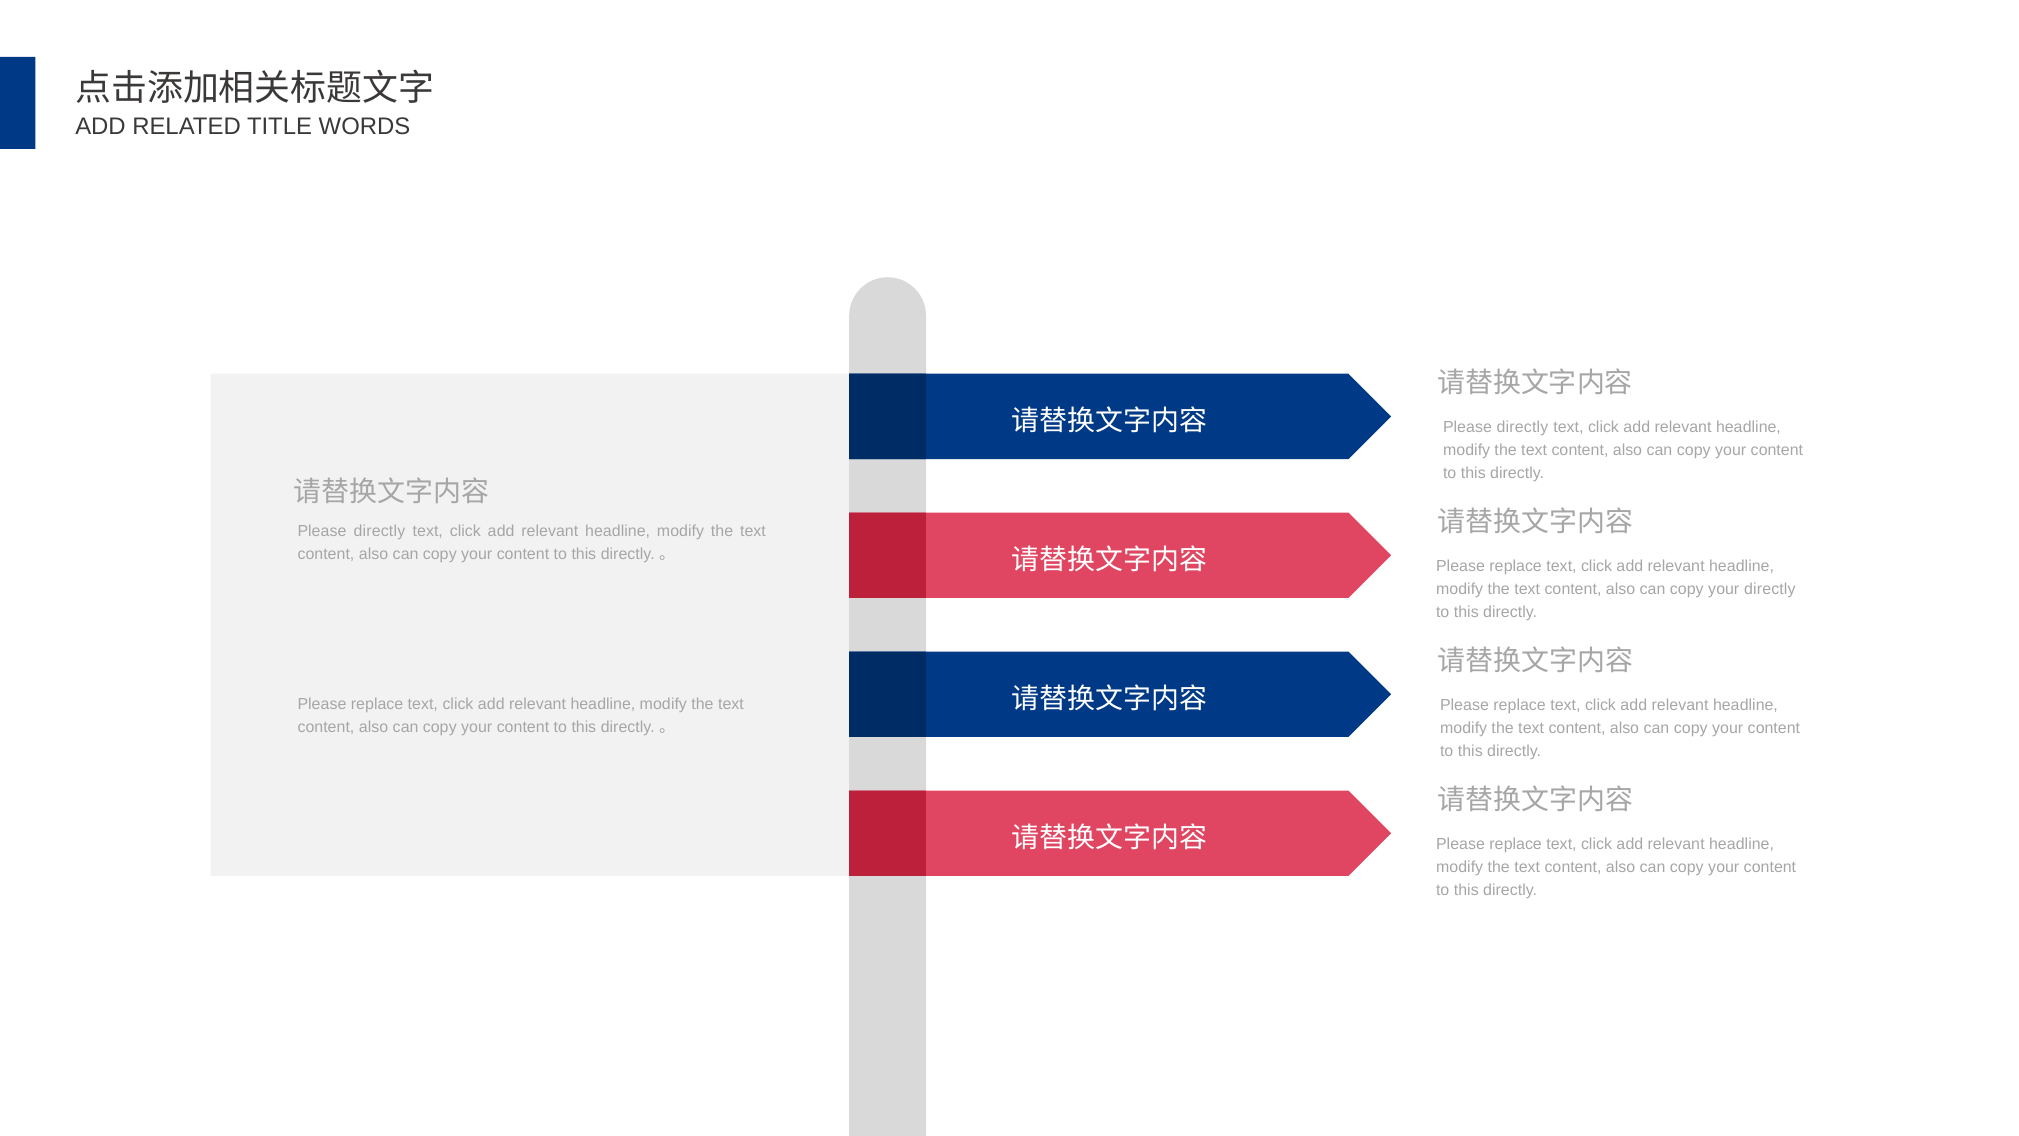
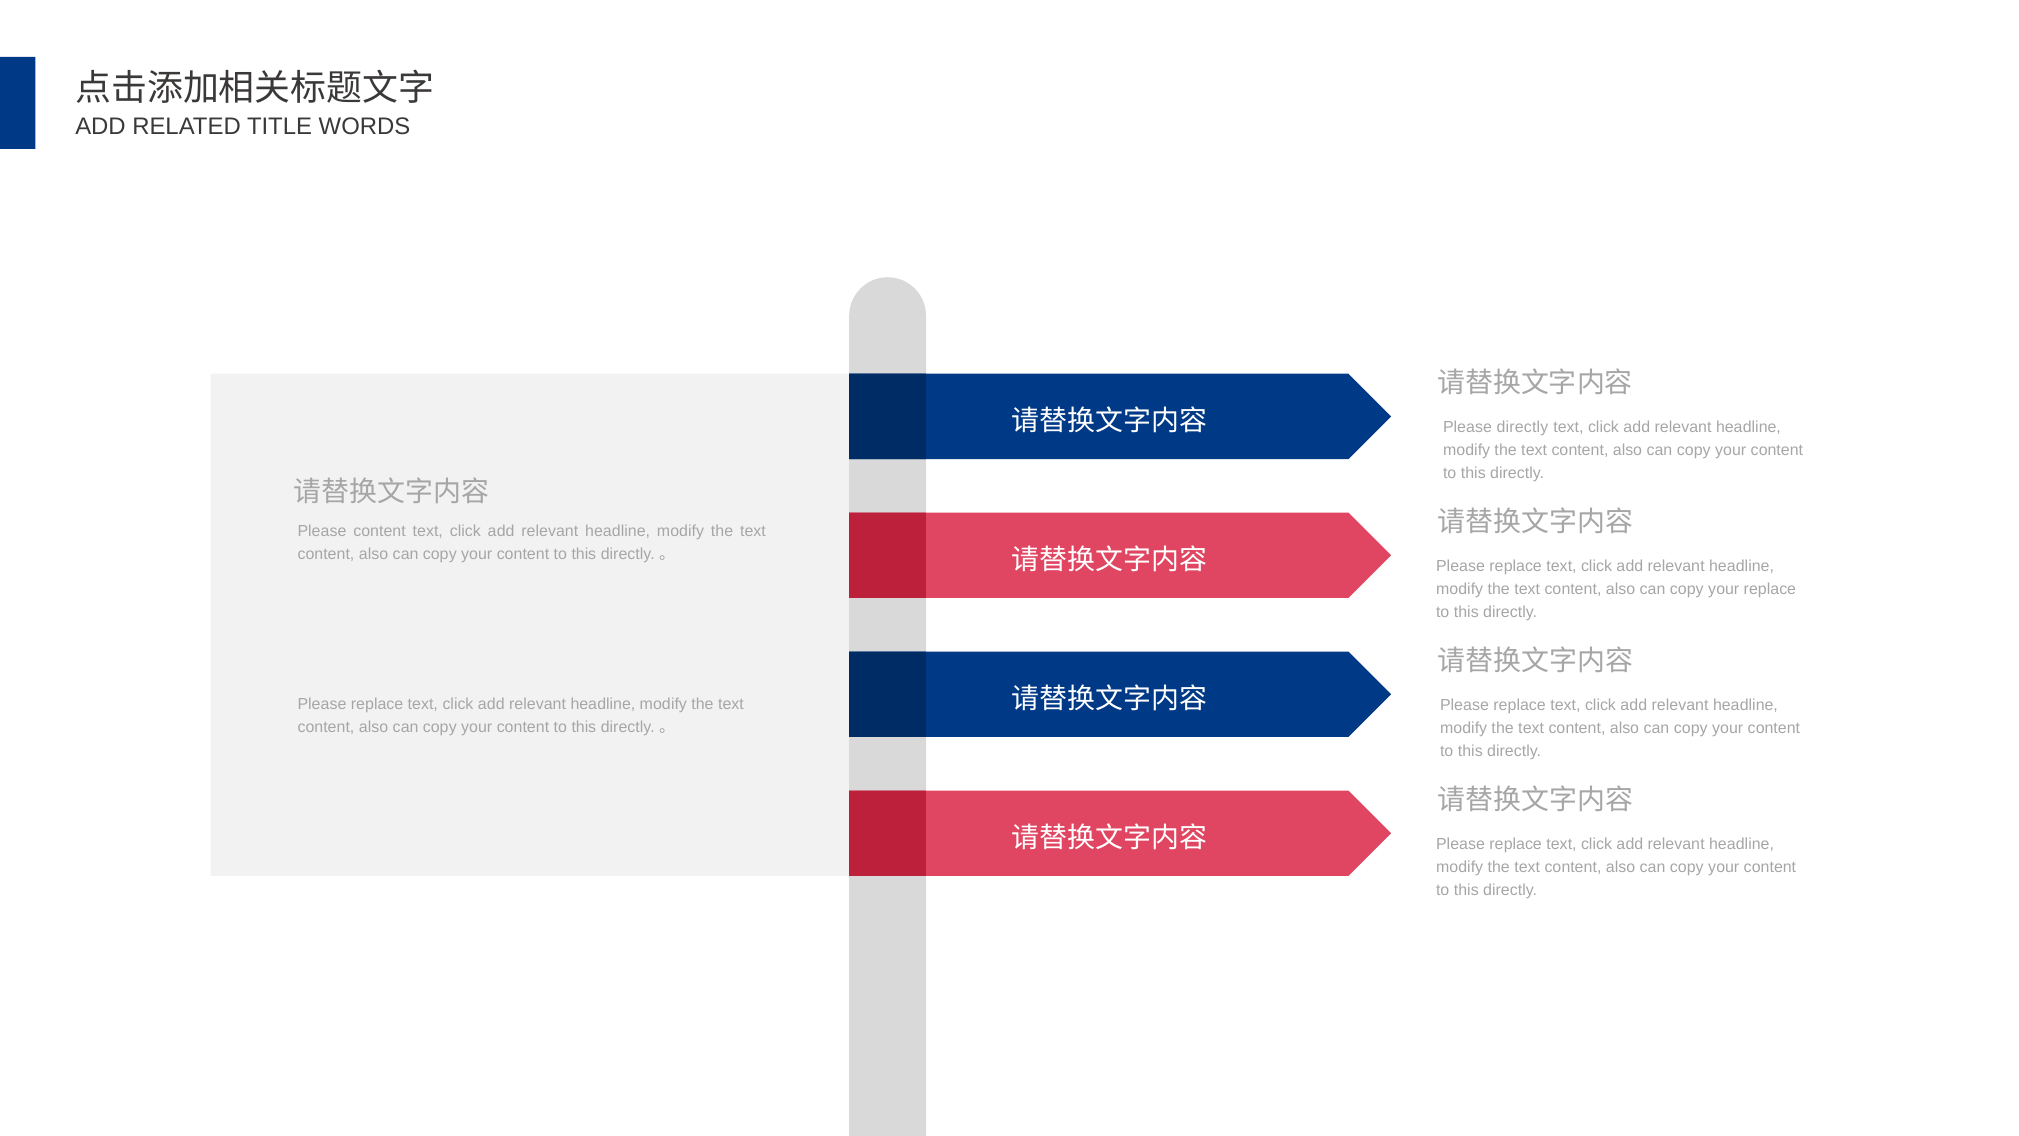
directly at (379, 531): directly -> content
your directly: directly -> replace
